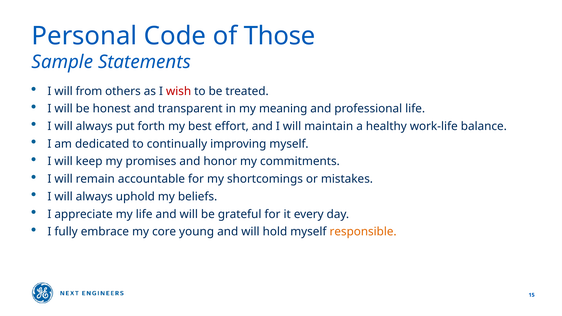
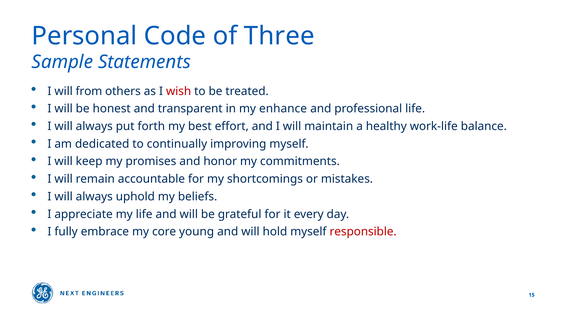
Those: Those -> Three
meaning: meaning -> enhance
responsible colour: orange -> red
